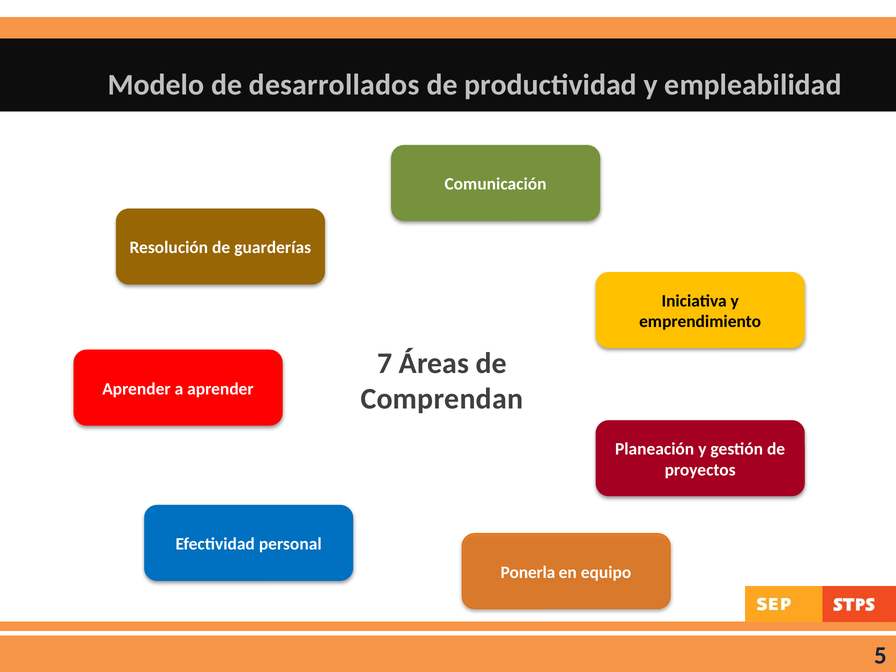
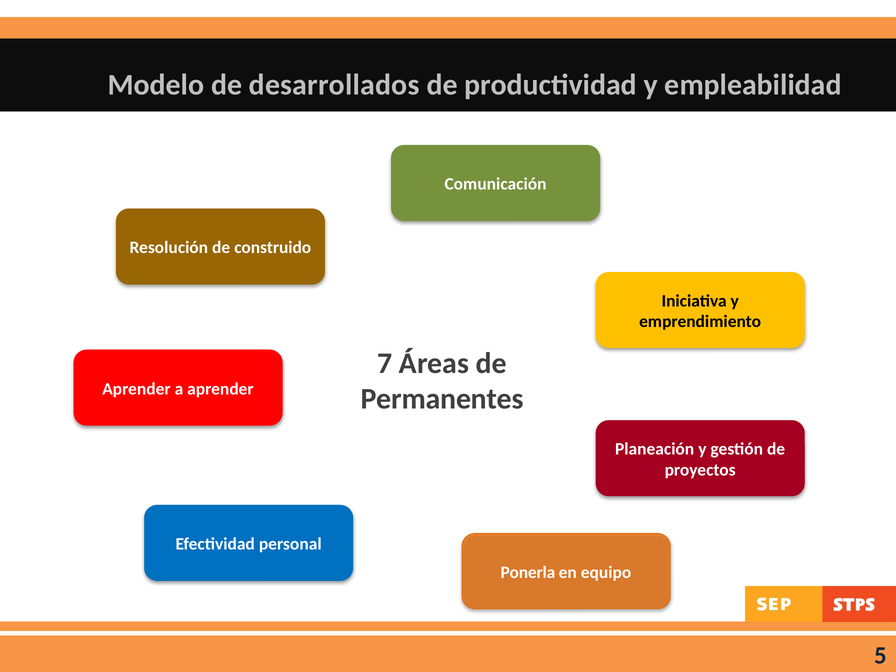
guarderías: guarderías -> construido
Comprendan: Comprendan -> Permanentes
